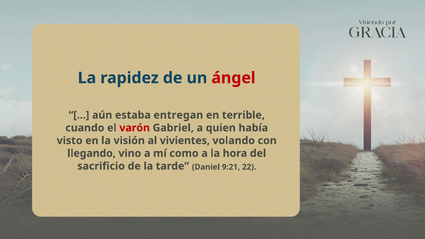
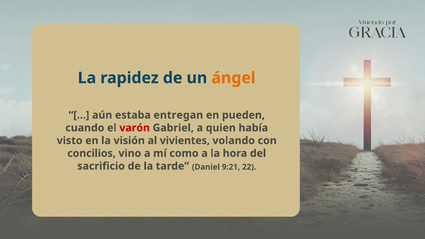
ángel colour: red -> orange
terrible: terrible -> pueden
llegando: llegando -> concilios
